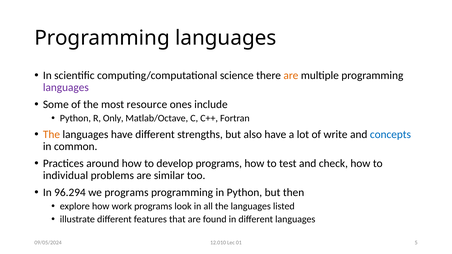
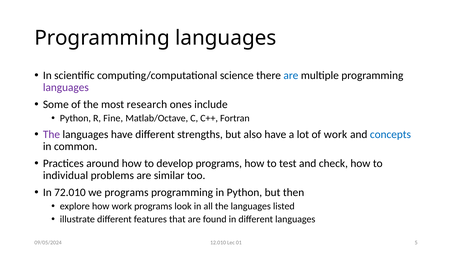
are at (291, 75) colour: orange -> blue
resource: resource -> research
Only: Only -> Fine
The at (51, 134) colour: orange -> purple
of write: write -> work
96.294: 96.294 -> 72.010
